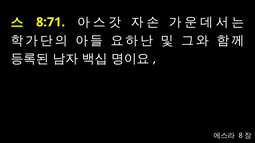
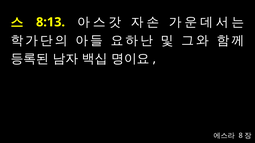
8:71: 8:71 -> 8:13
